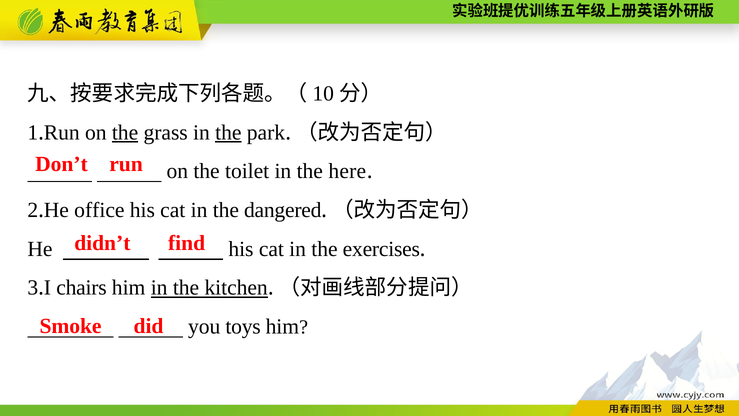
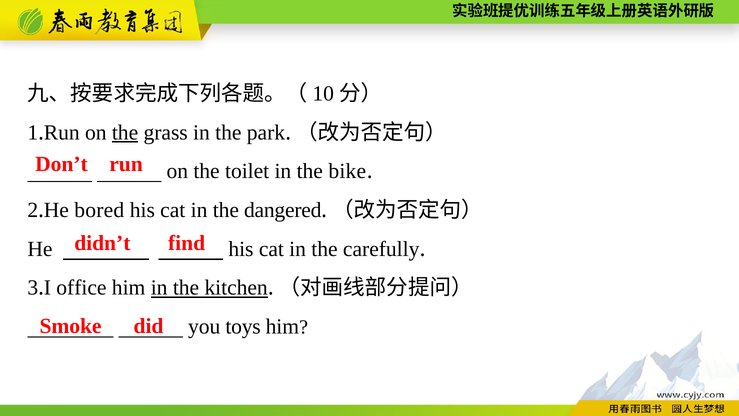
the at (228, 132) underline: present -> none
here: here -> bike
office: office -> bored
exercises: exercises -> carefully
chairs: chairs -> office
